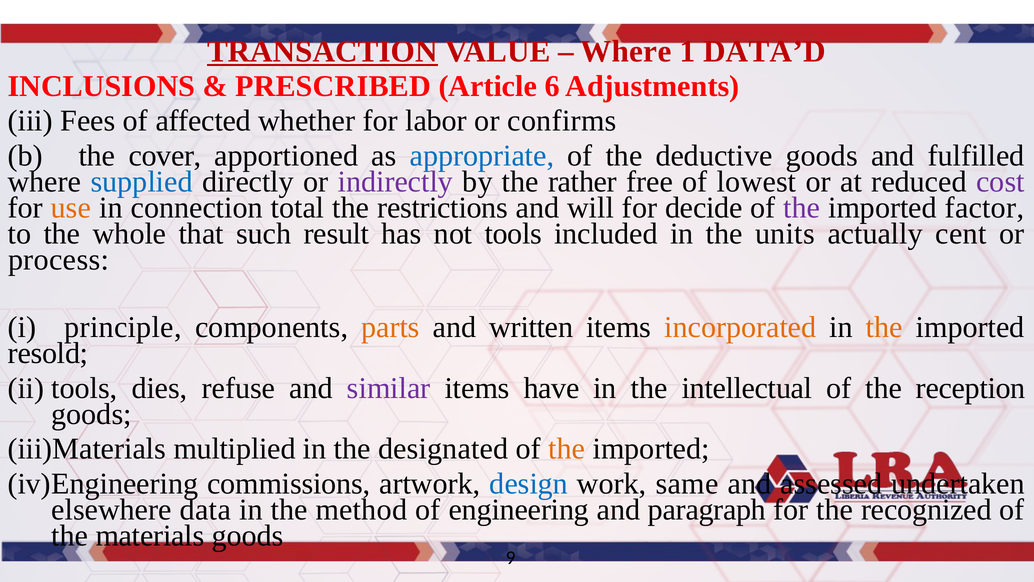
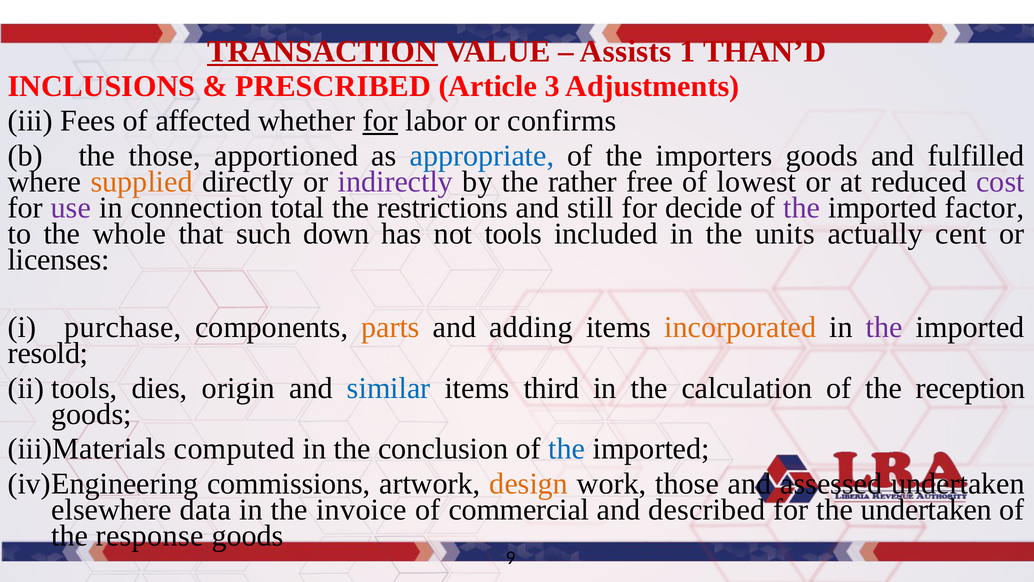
Where at (626, 51): Where -> Assists
DATA’D: DATA’D -> THAN’D
6: 6 -> 3
for at (380, 121) underline: none -> present
the cover: cover -> those
deductive: deductive -> importers
supplied colour: blue -> orange
use colour: orange -> purple
will: will -> still
result: result -> down
process: process -> licenses
principle: principle -> purchase
written: written -> adding
the at (884, 327) colour: orange -> purple
refuse: refuse -> origin
similar colour: purple -> blue
have: have -> third
intellectual: intellectual -> calculation
multiplied: multiplied -> computed
designated: designated -> conclusion
the at (567, 449) colour: orange -> blue
design colour: blue -> orange
work same: same -> those
method: method -> invoice
engineering: engineering -> commercial
paragraph: paragraph -> described
the recognized: recognized -> undertaken
materials: materials -> response
